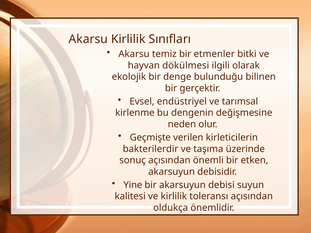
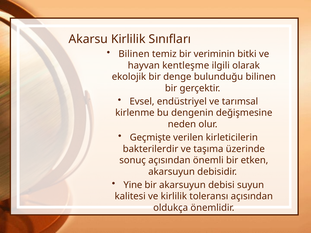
Akarsu at (134, 54): Akarsu -> Bilinen
etmenler: etmenler -> veriminin
dökülmesi: dökülmesi -> kentleşme
